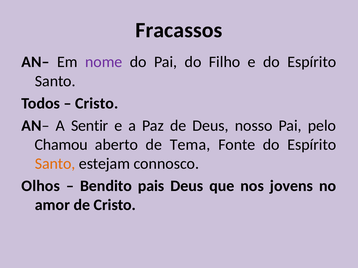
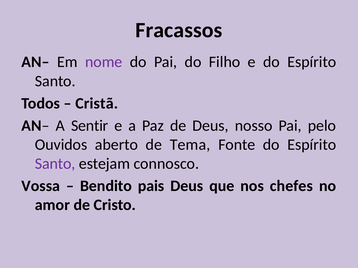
Cristo at (97, 103): Cristo -> Cristã
Chamou: Chamou -> Ouvidos
Santo at (55, 164) colour: orange -> purple
Olhos: Olhos -> Vossa
jovens: jovens -> chefes
